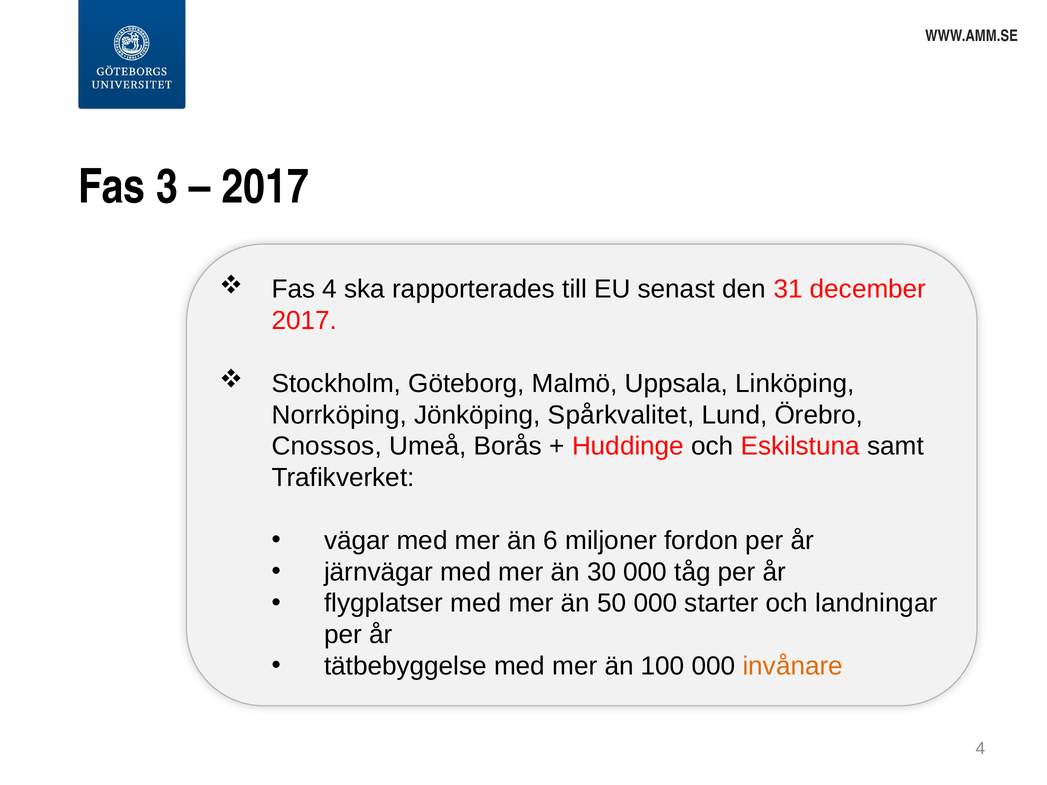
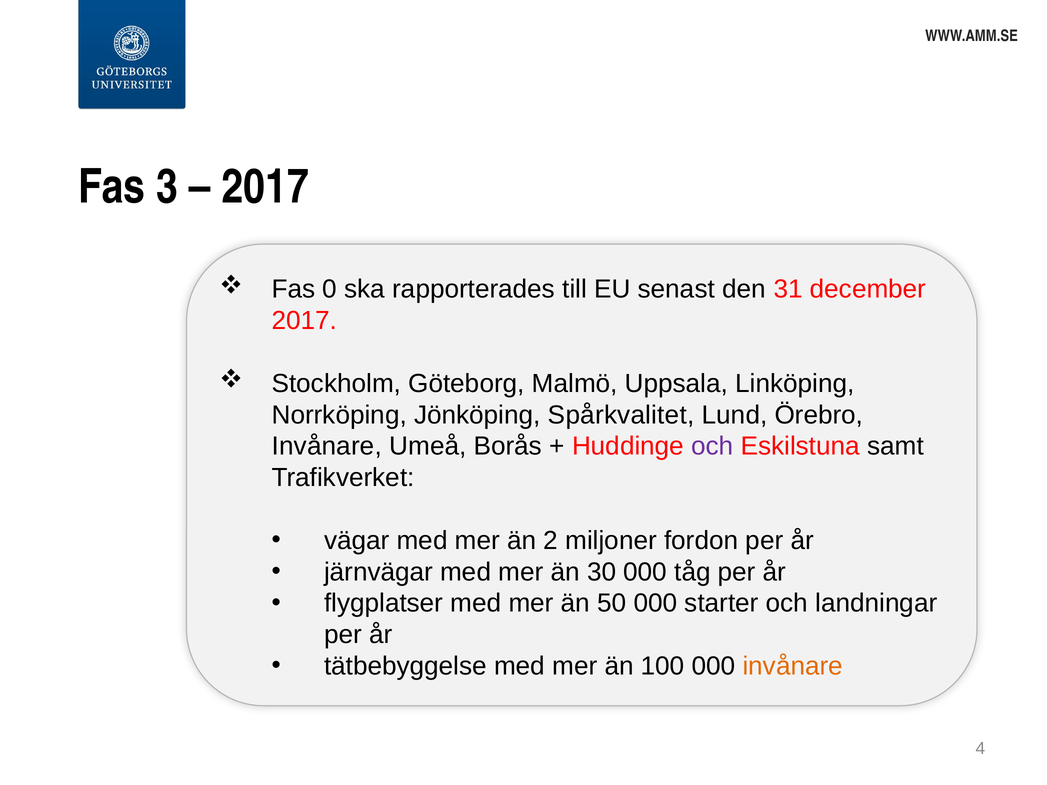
Fas 4: 4 -> 0
Cnossos at (327, 446): Cnossos -> Invånare
och at (712, 446) colour: black -> purple
6: 6 -> 2
